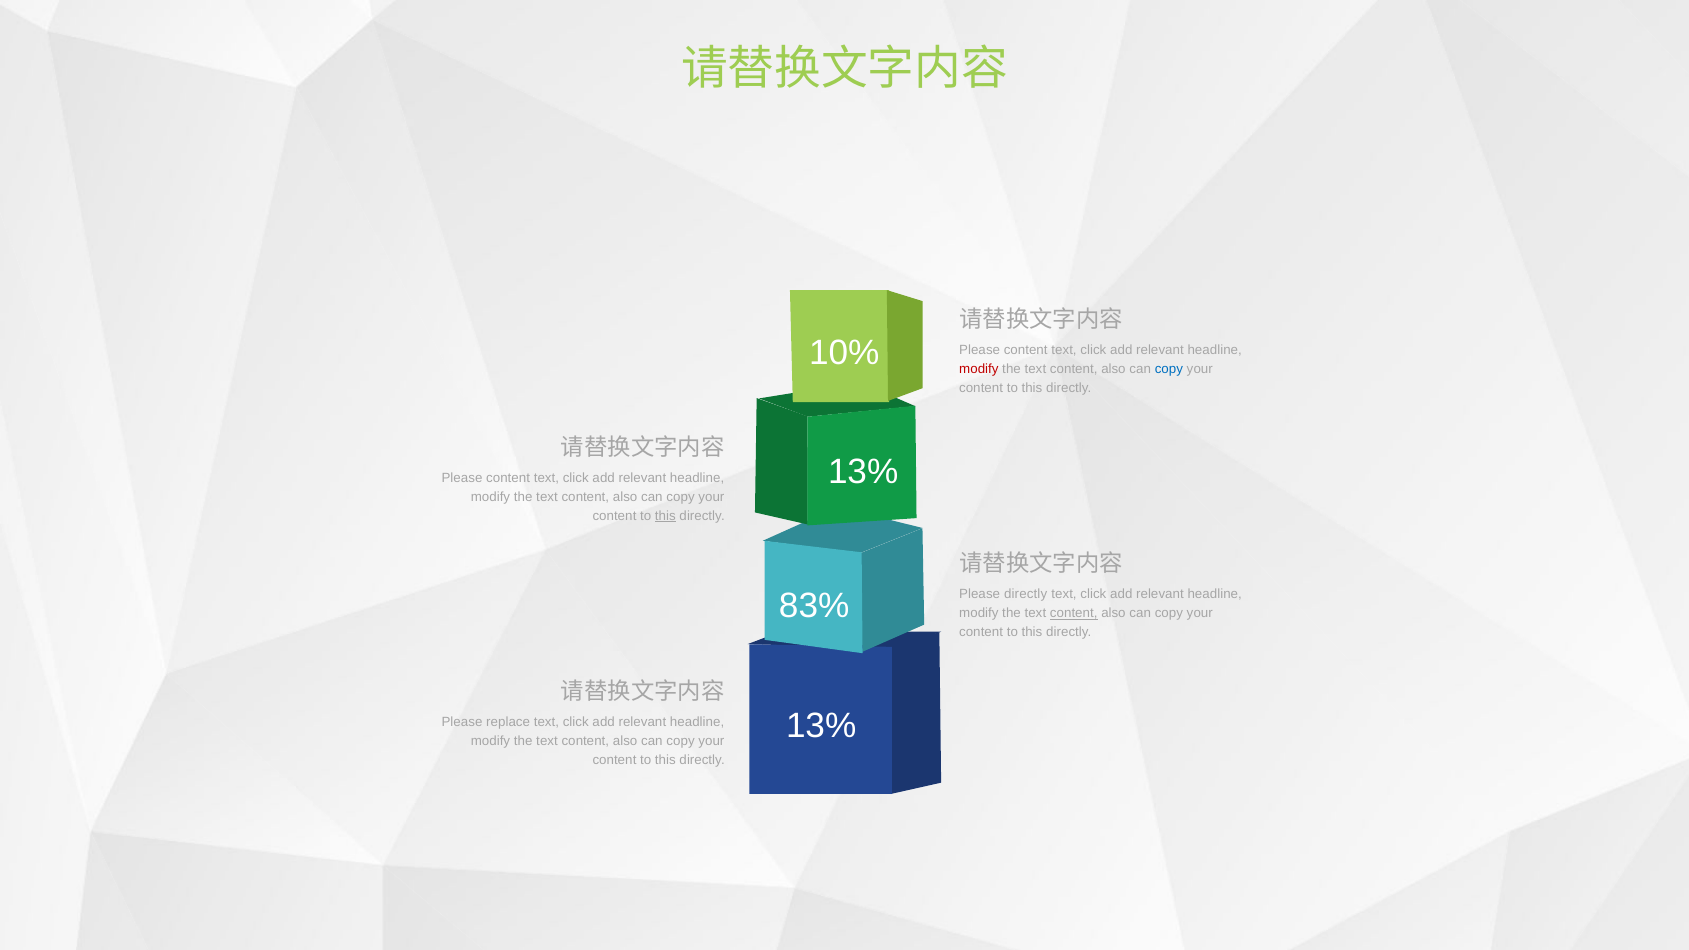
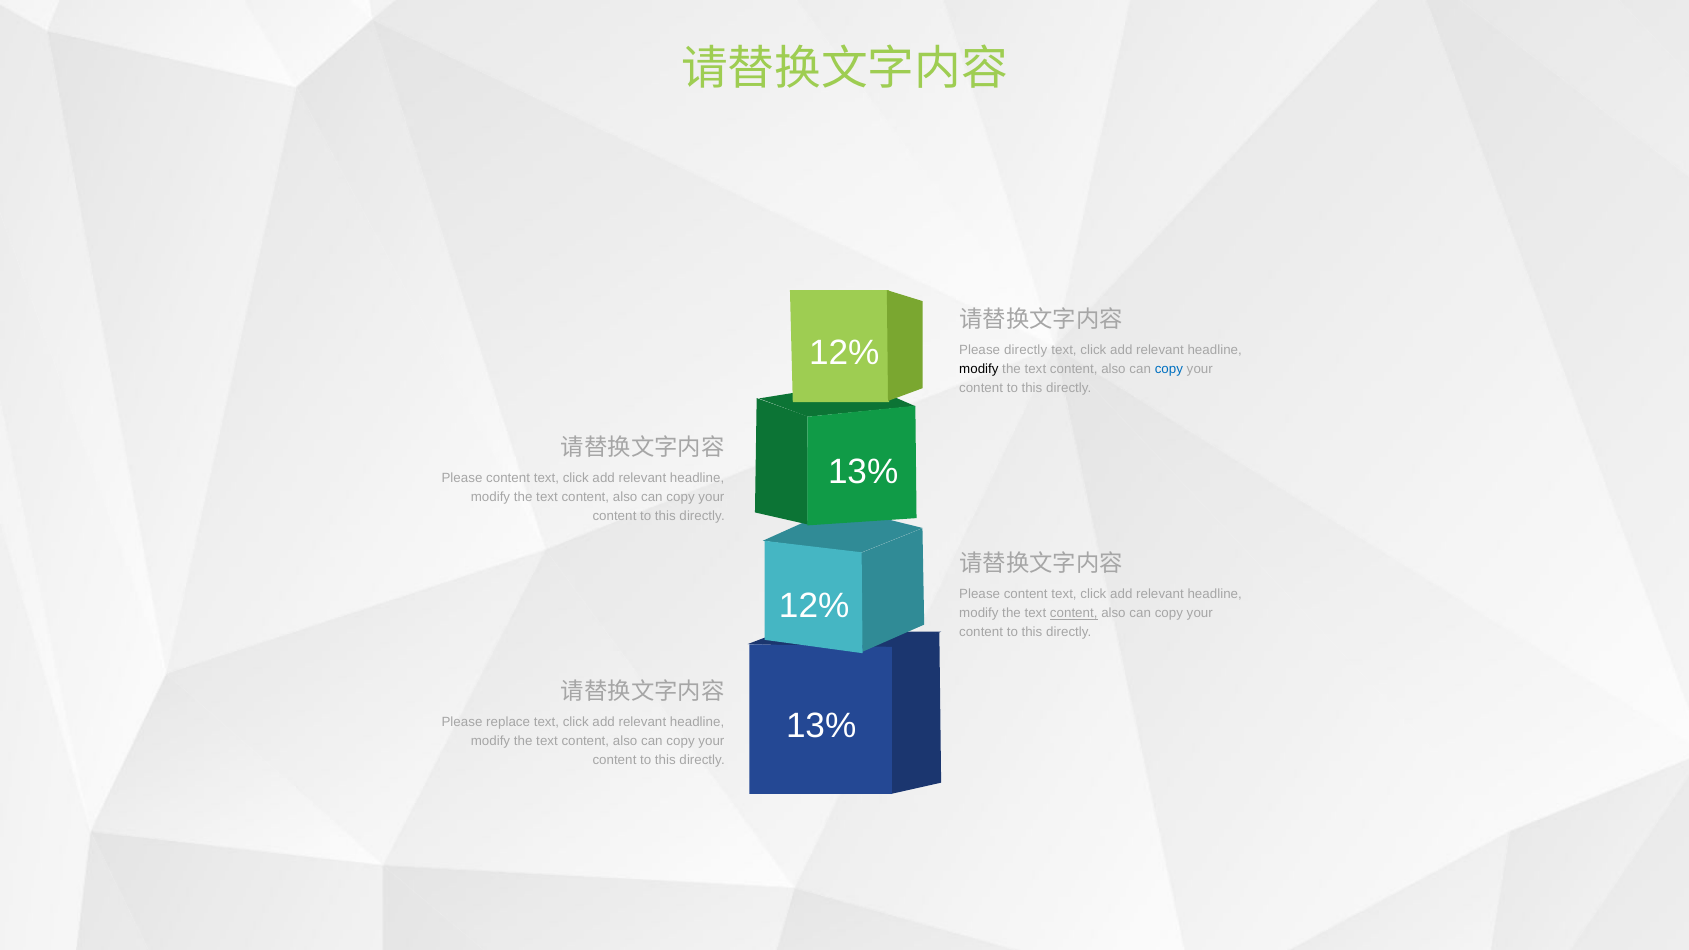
10% at (844, 353): 10% -> 12%
content at (1026, 350): content -> directly
modify at (979, 369) colour: red -> black
this at (665, 516) underline: present -> none
directly at (1026, 594): directly -> content
83% at (814, 606): 83% -> 12%
